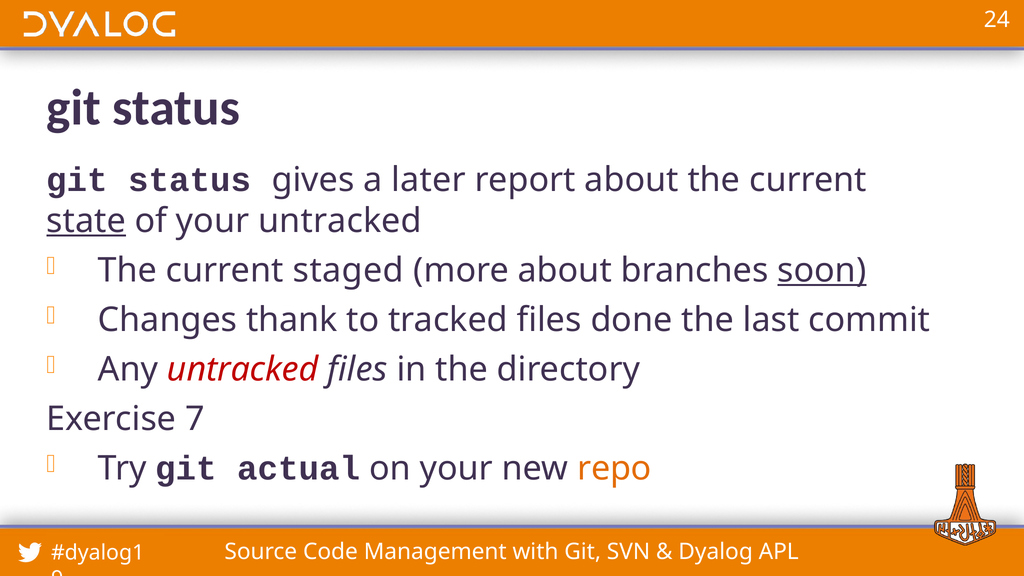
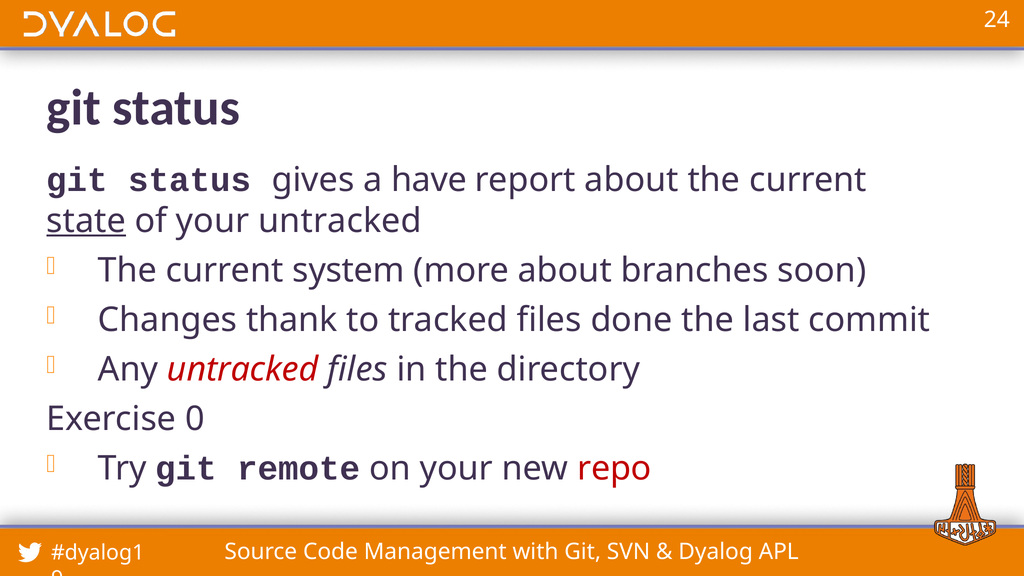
later: later -> have
staged: staged -> system
soon underline: present -> none
7: 7 -> 0
actual: actual -> remote
repo colour: orange -> red
